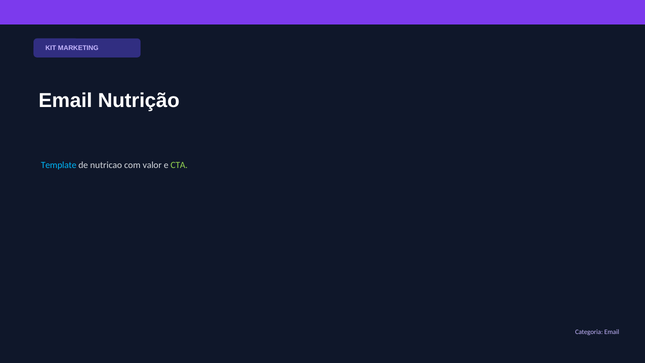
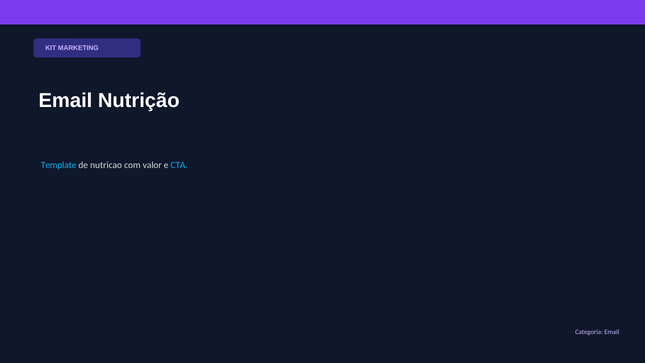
CTA colour: light green -> light blue
